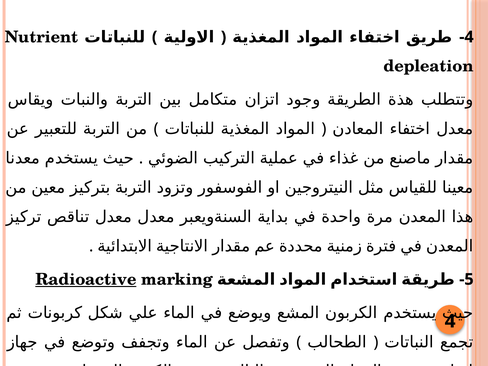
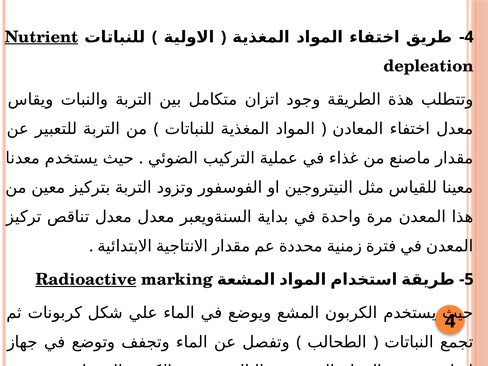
Nutrient underline: none -> present
